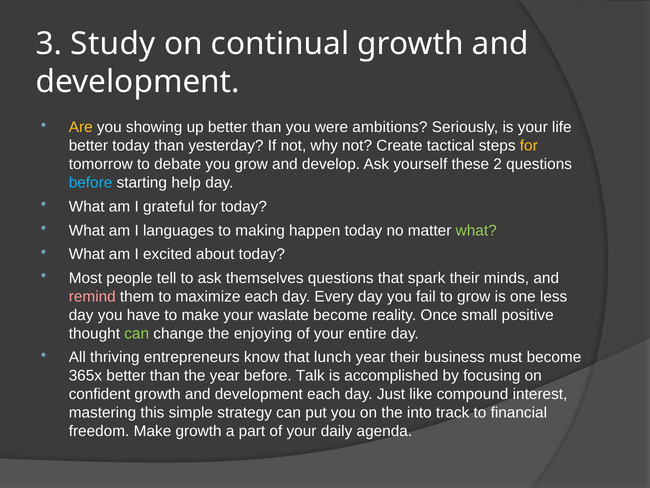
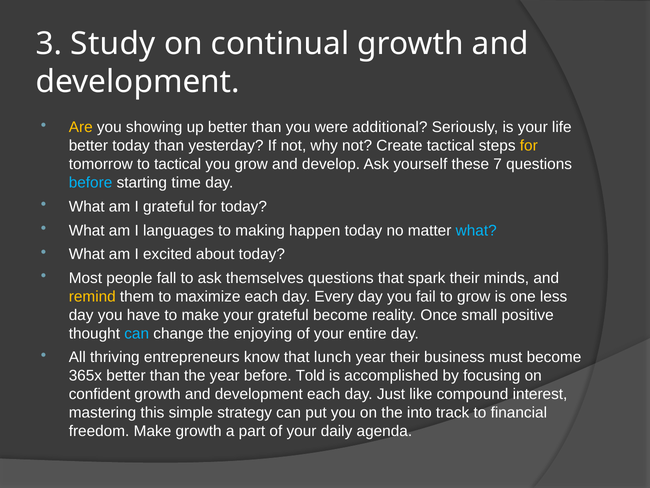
ambitions: ambitions -> additional
to debate: debate -> tactical
2: 2 -> 7
help: help -> time
what at (476, 230) colour: light green -> light blue
tell: tell -> fall
remind colour: pink -> yellow
your waslate: waslate -> grateful
can at (137, 333) colour: light green -> light blue
Talk: Talk -> Told
